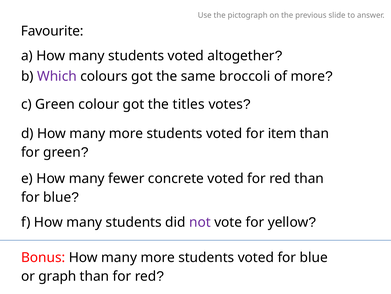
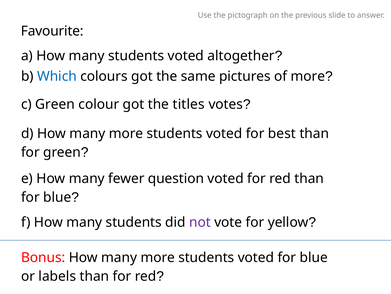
Which colour: purple -> blue
broccoli: broccoli -> pictures
item: item -> best
concrete: concrete -> question
graph: graph -> labels
